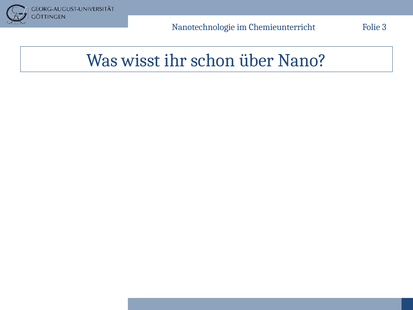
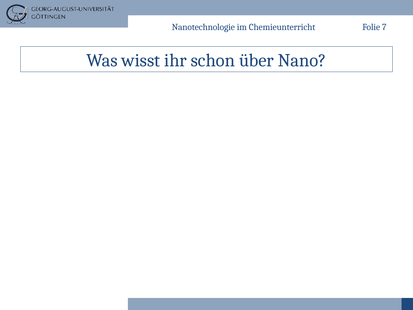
3: 3 -> 7
